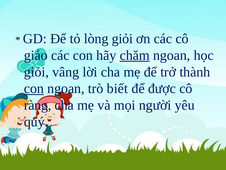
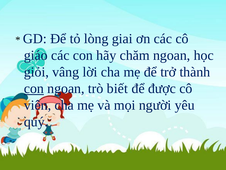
lòng giỏi: giỏi -> giai
chăm underline: present -> none
ràng: ràng -> viên
